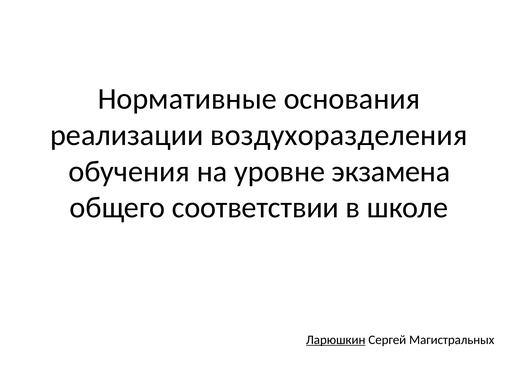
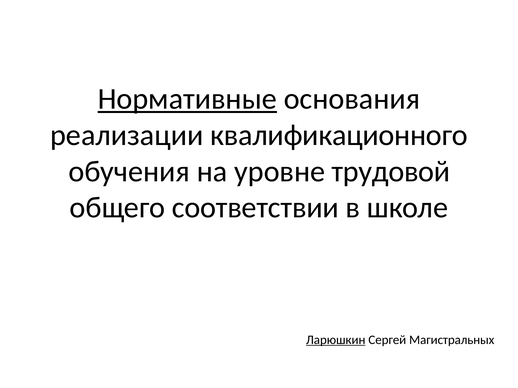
Нормативные underline: none -> present
воздухоразделения: воздухоразделения -> квалификационного
экзамена: экзамена -> трудовой
